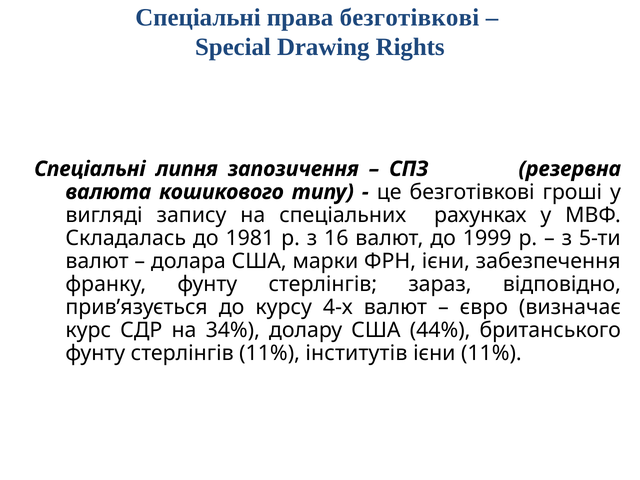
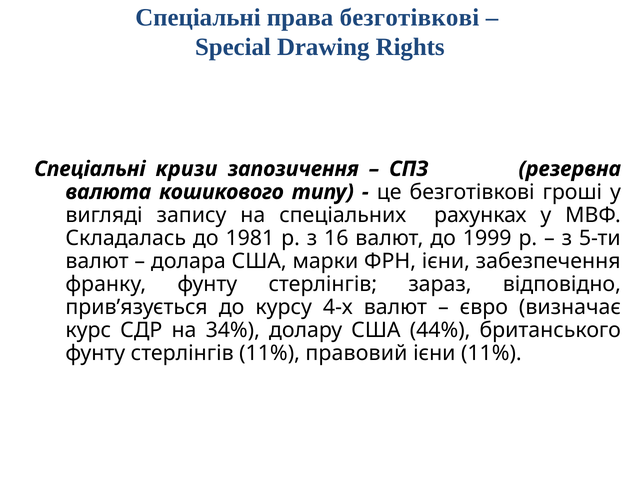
липня: липня -> кризи
інститутів: інститутів -> правовий
